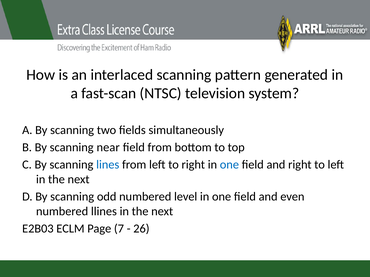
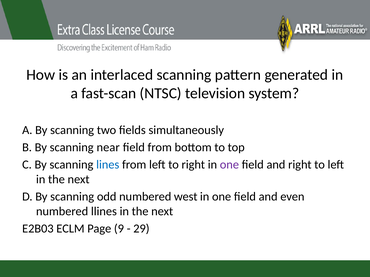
one at (229, 165) colour: blue -> purple
level: level -> west
7: 7 -> 9
26: 26 -> 29
